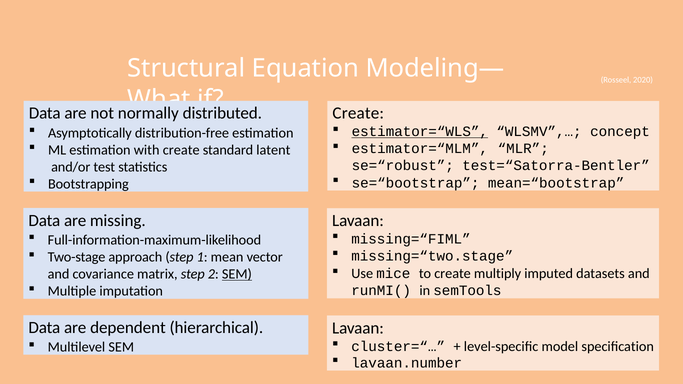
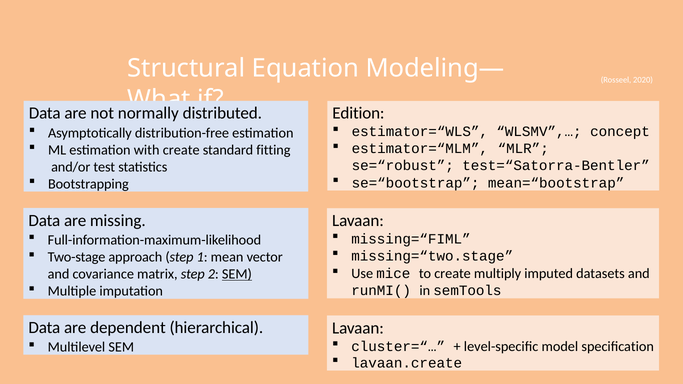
Create at (358, 113): Create -> Edition
estimator=“WLS underline: present -> none
latent: latent -> fitting
lavaan.number: lavaan.number -> lavaan.create
